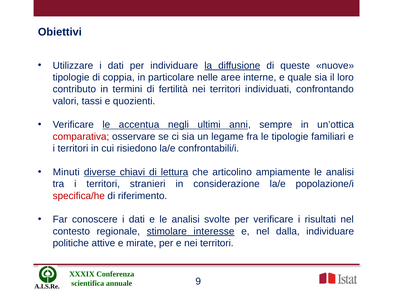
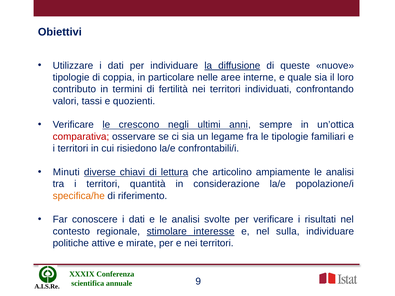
accentua: accentua -> crescono
stranieri: stranieri -> quantità
specifica/he colour: red -> orange
dalla: dalla -> sulla
